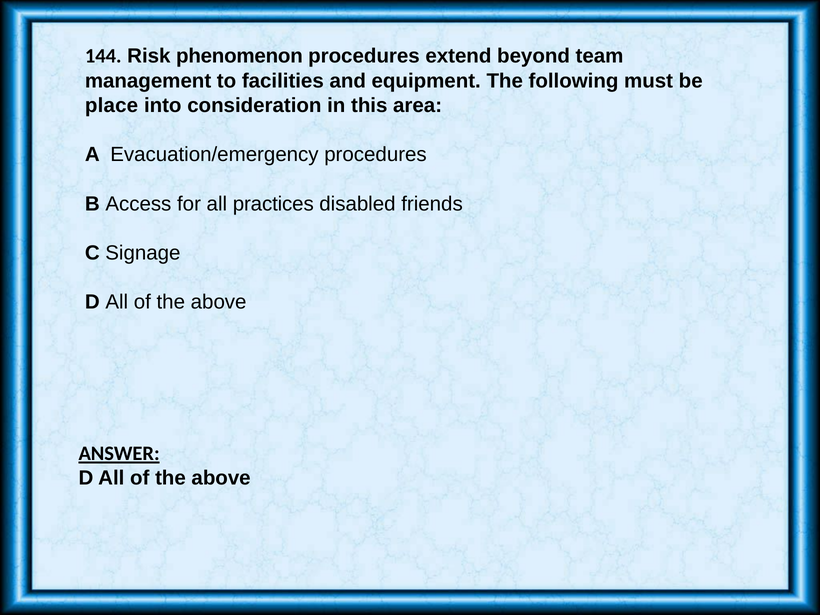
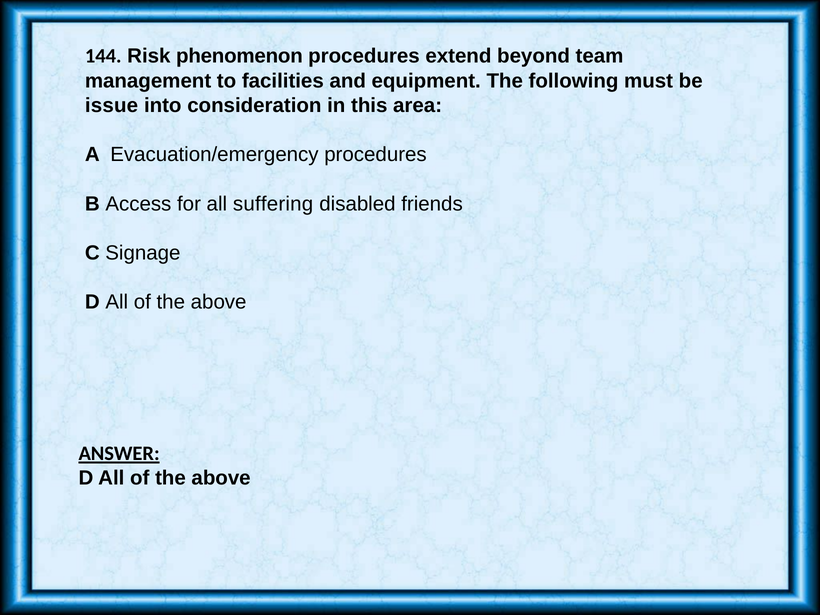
place: place -> issue
practices: practices -> suffering
